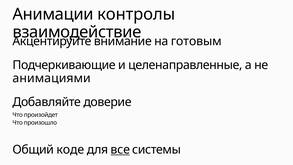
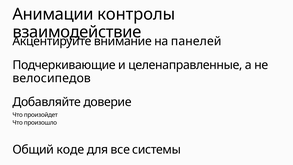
готовым: готовым -> панелей
анимациями: анимациями -> велосипедов
все underline: present -> none
